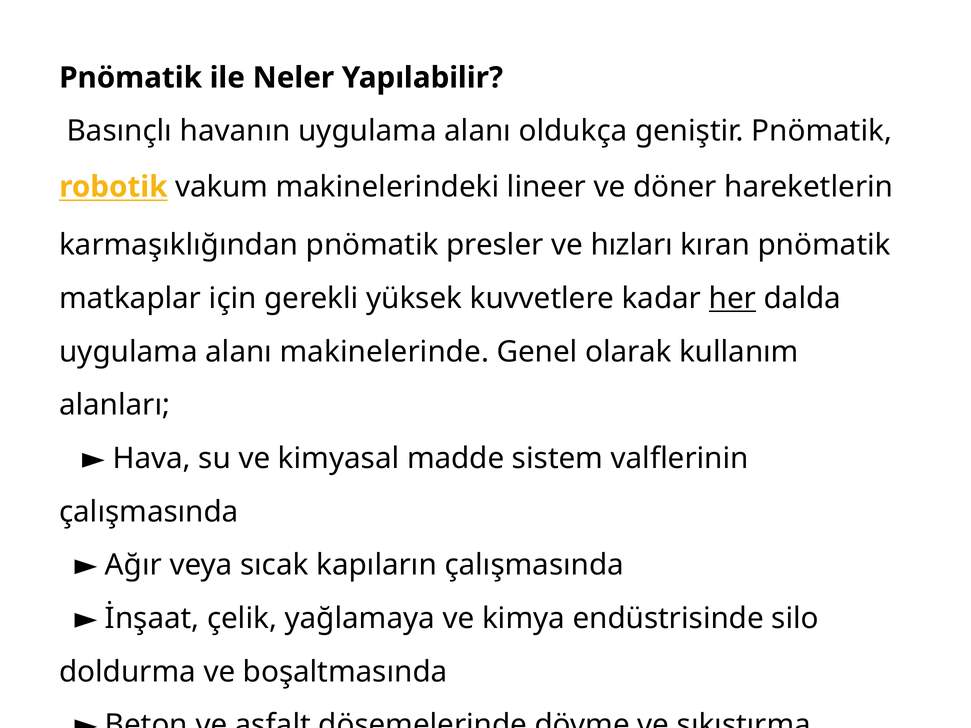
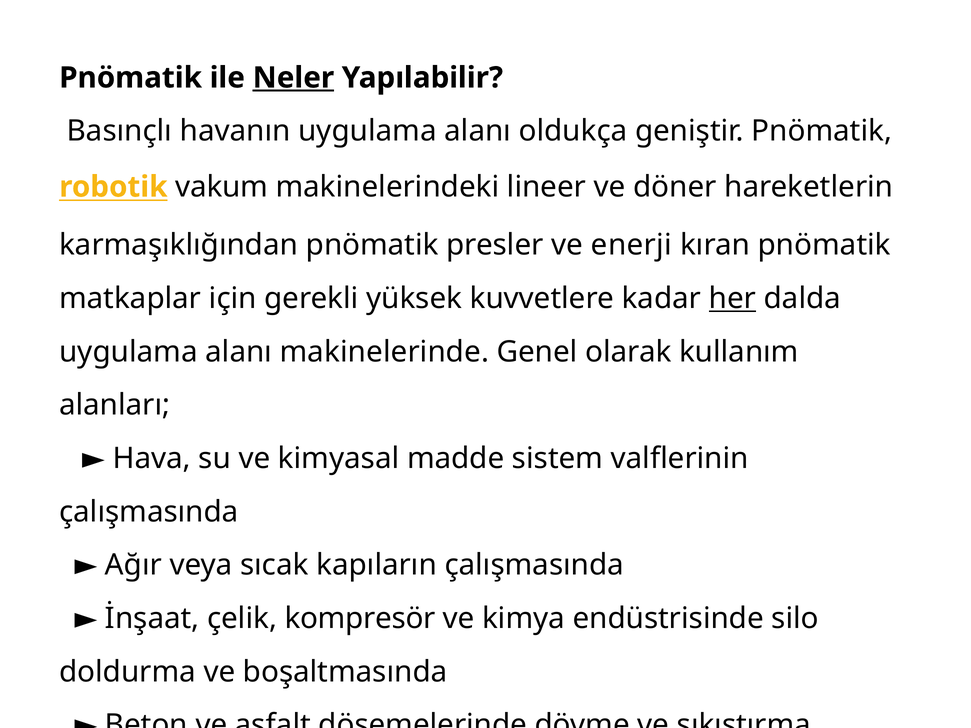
Neler underline: none -> present
hızları: hızları -> enerji
yağlamaya: yağlamaya -> kompresör
